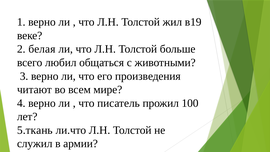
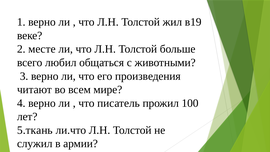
белая: белая -> местe
